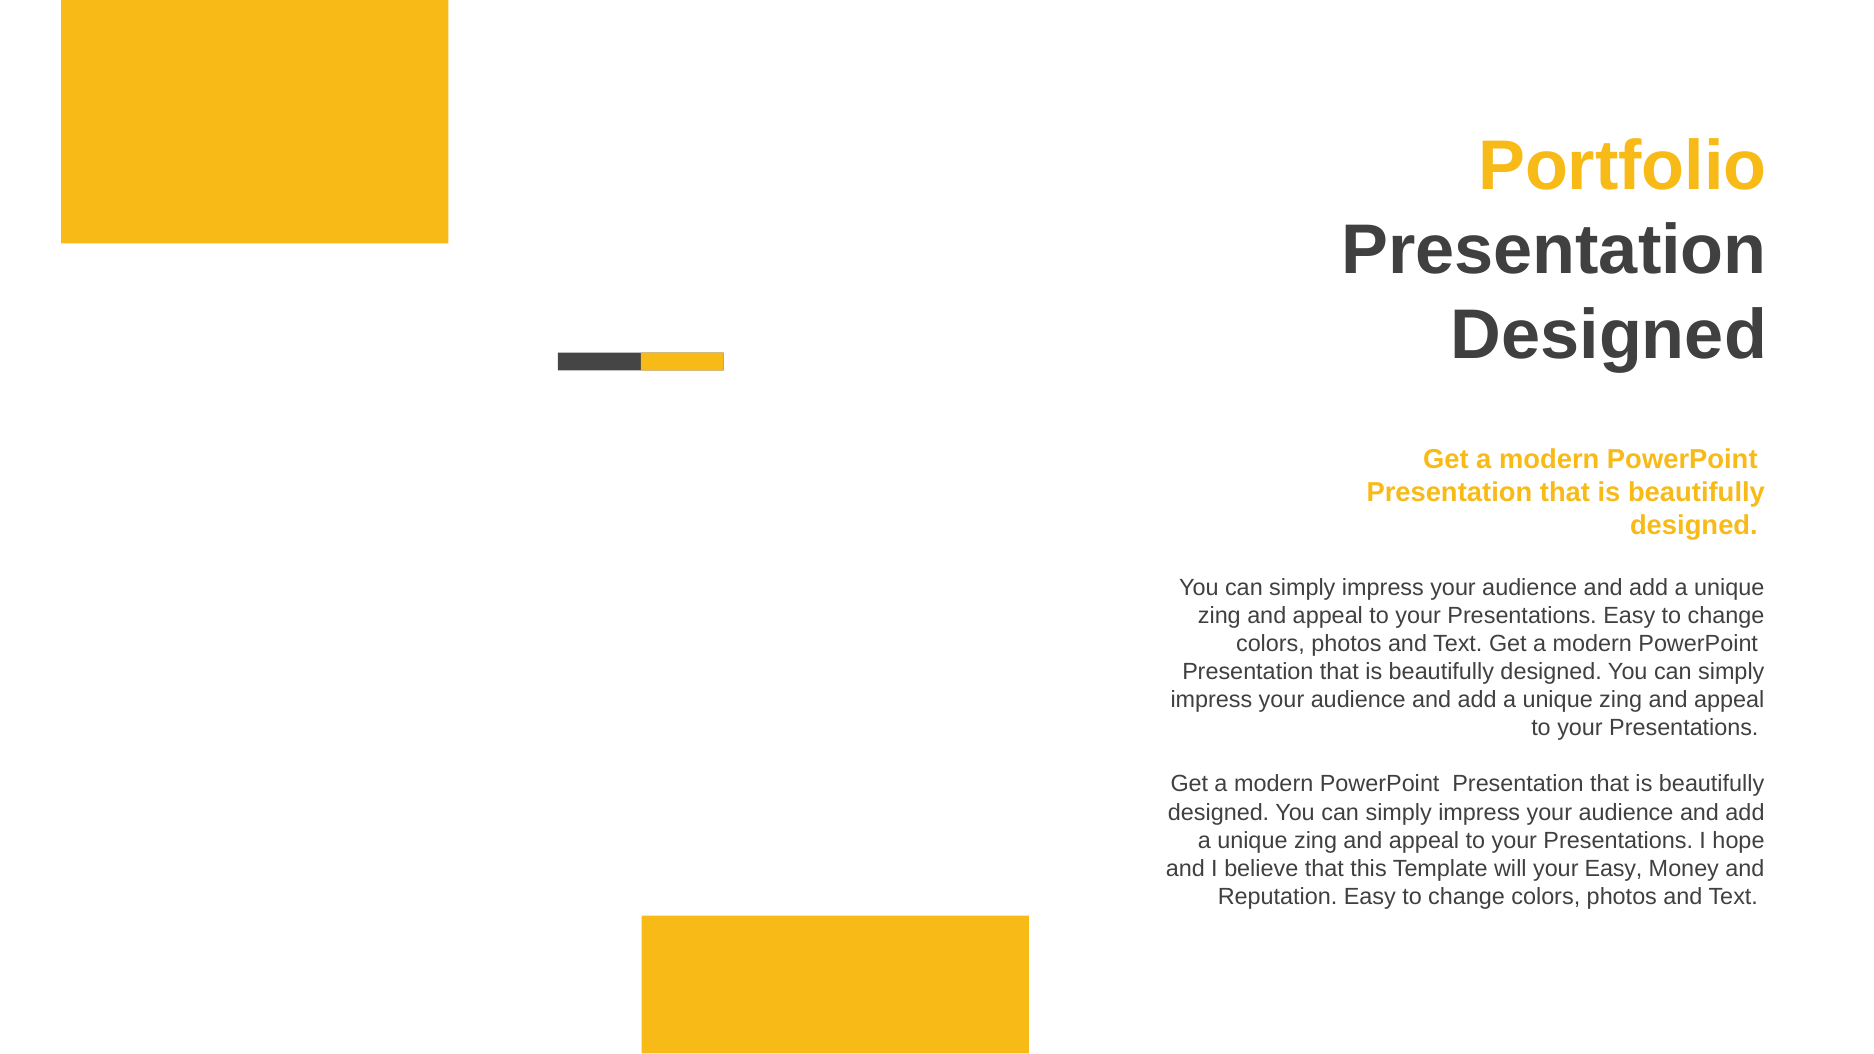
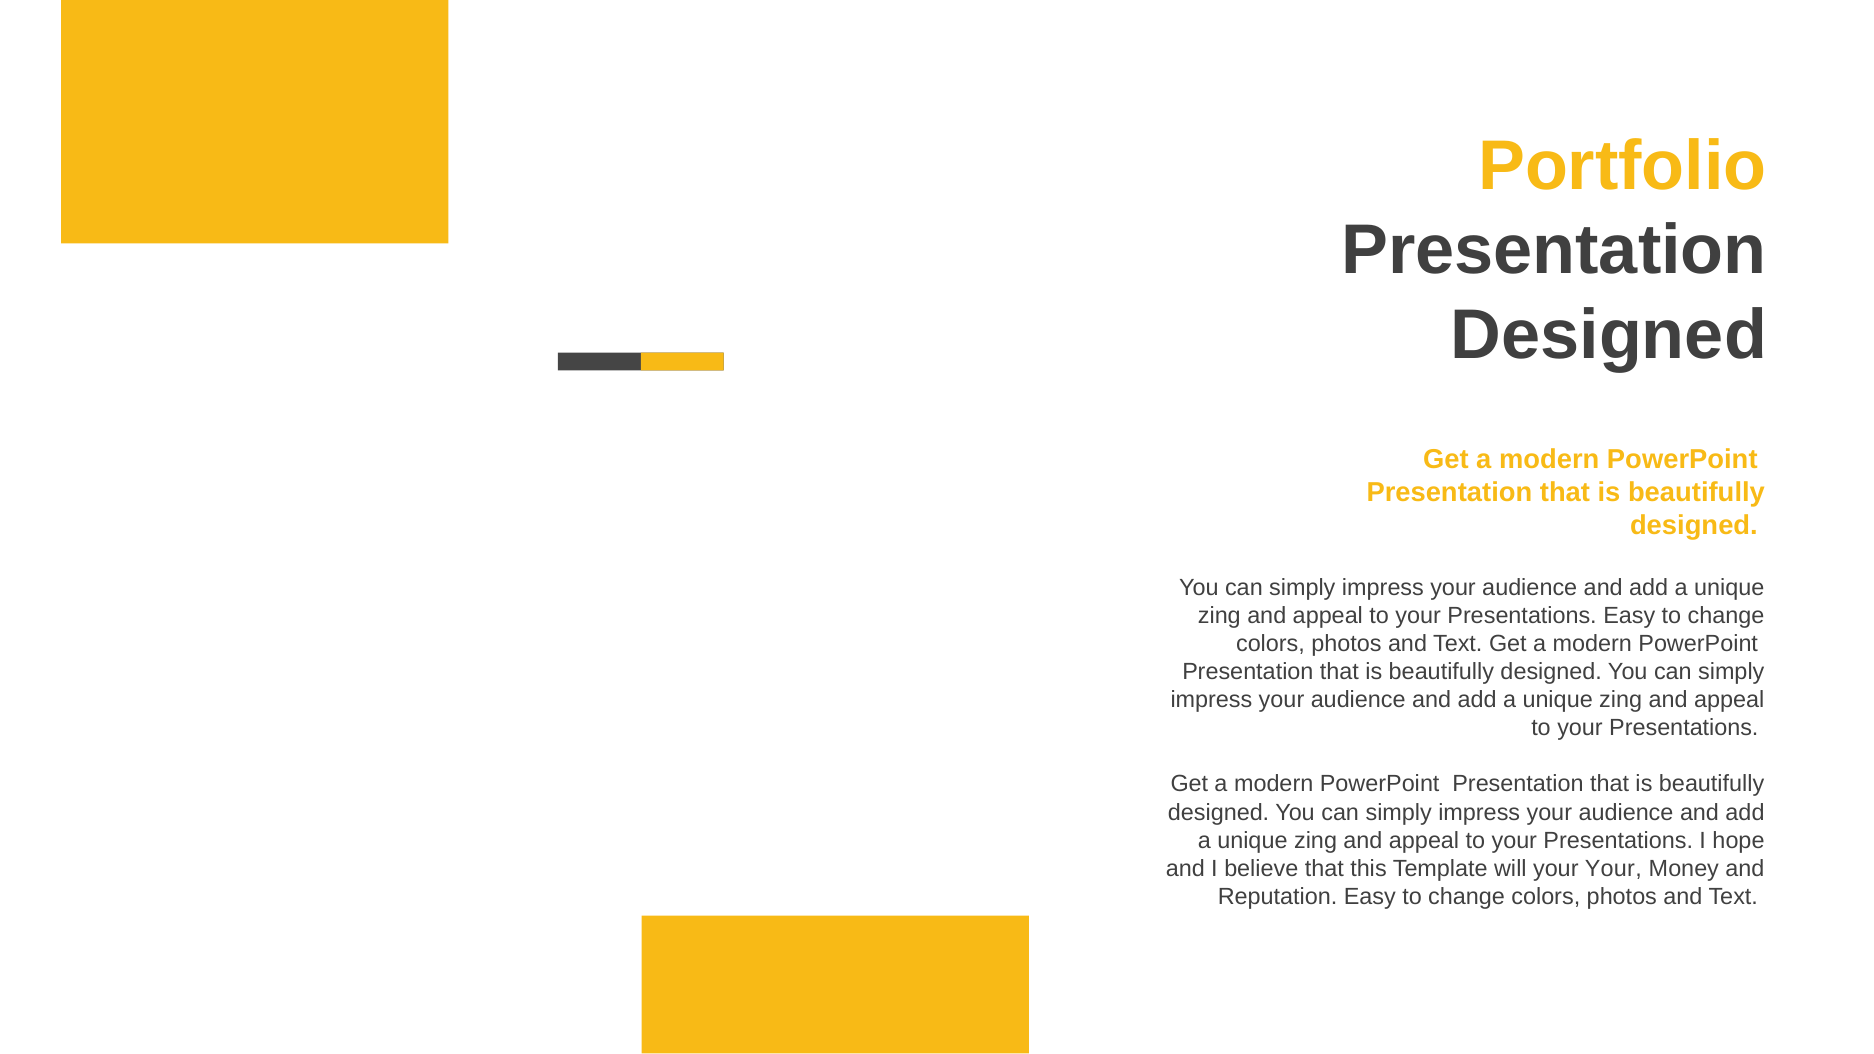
your Easy: Easy -> Your
